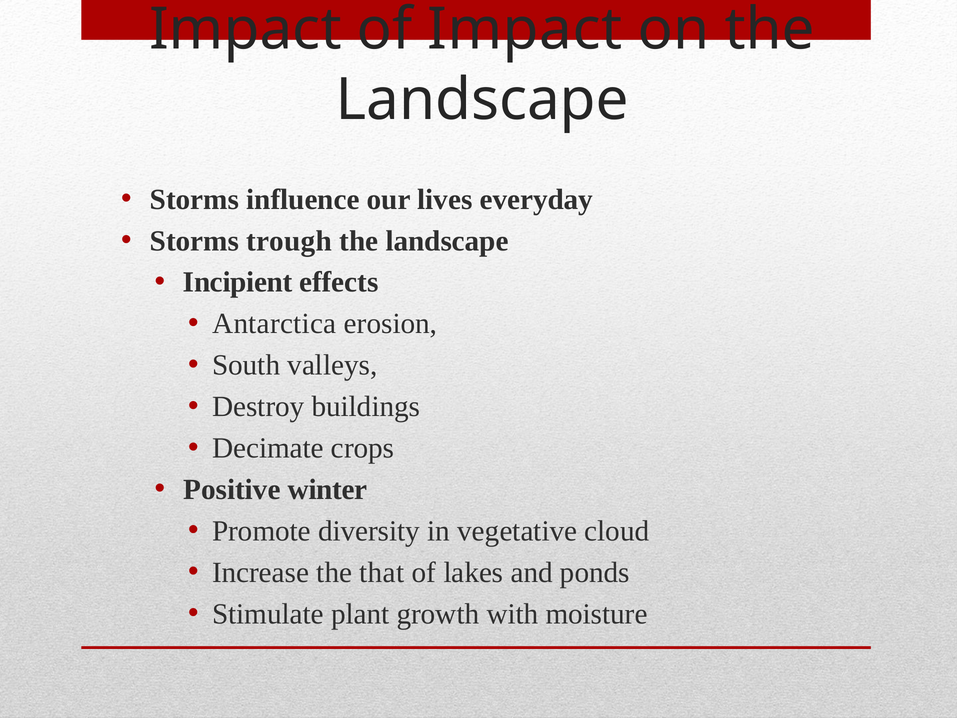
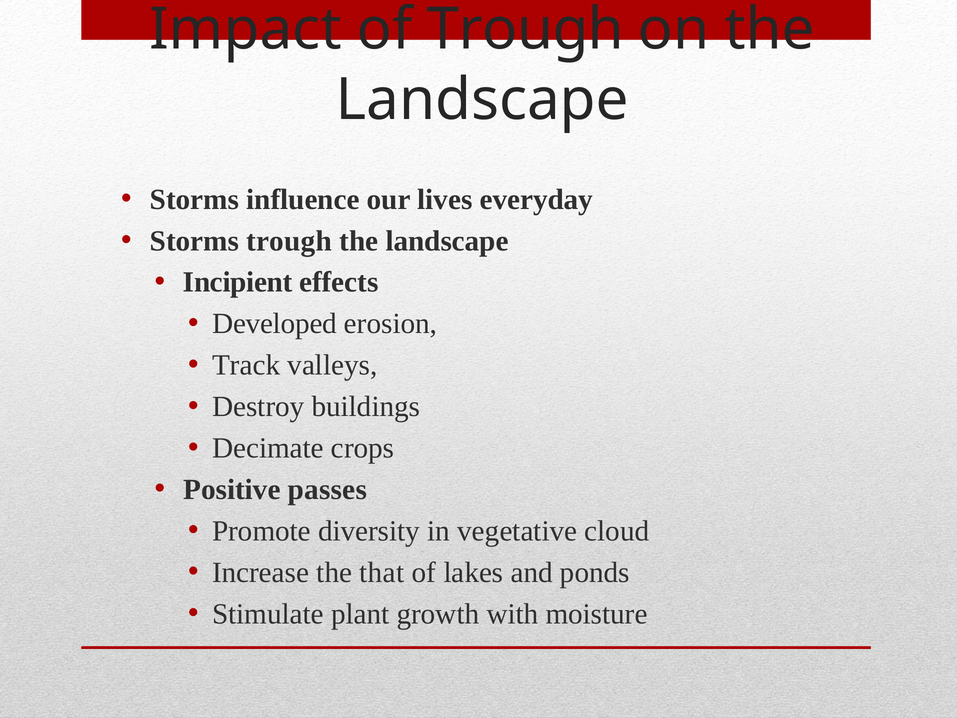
of Impact: Impact -> Trough
Antarctica: Antarctica -> Developed
South: South -> Track
winter: winter -> passes
